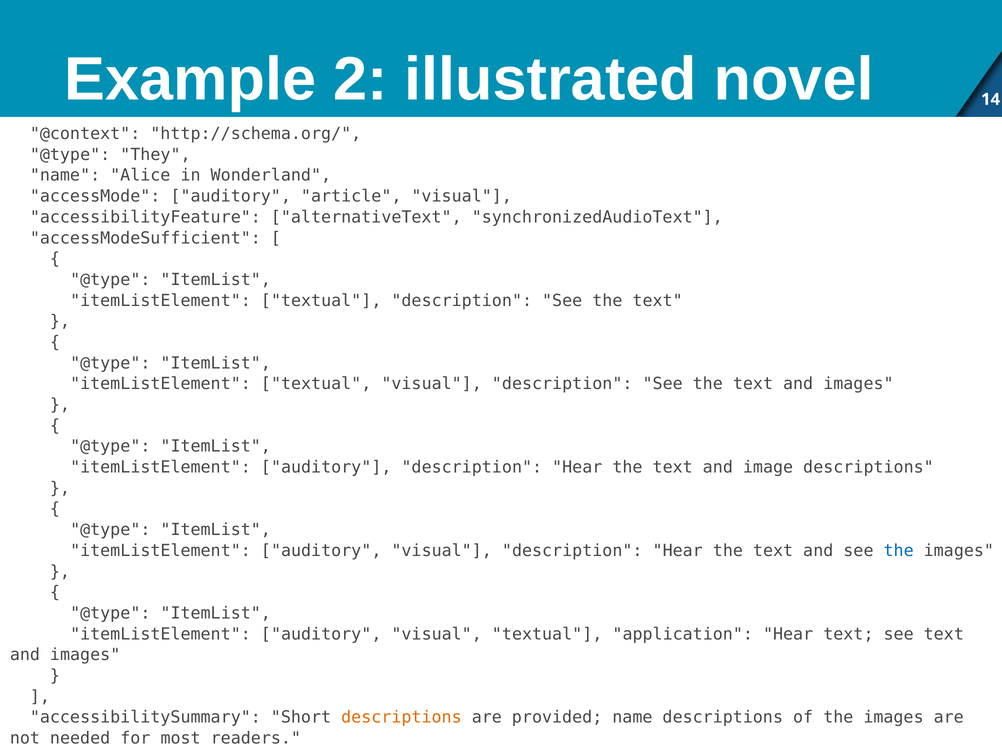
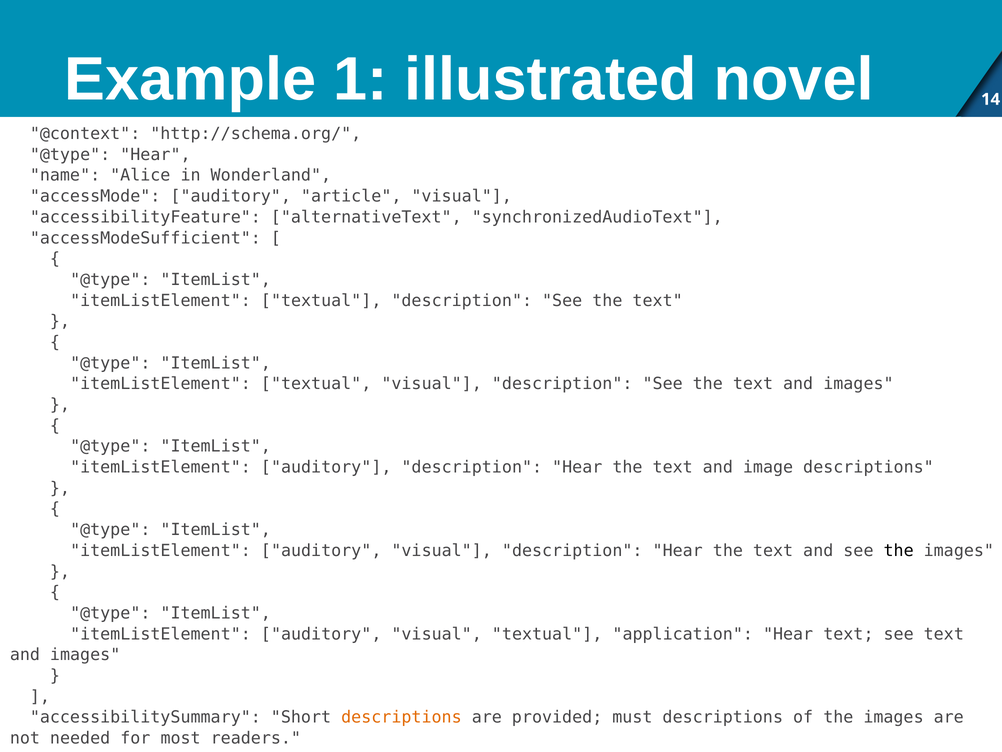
2: 2 -> 1
@type They: They -> Hear
the at (899, 550) colour: blue -> black
provided name: name -> must
